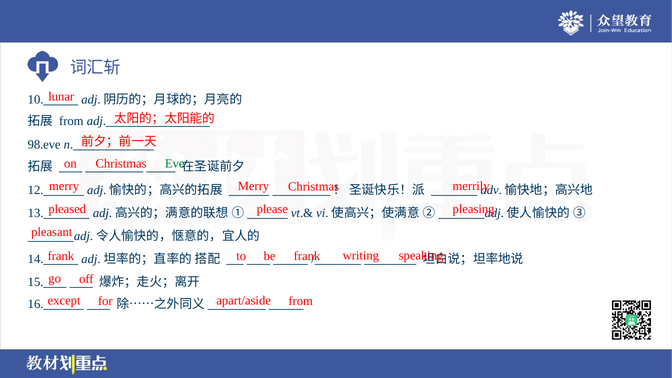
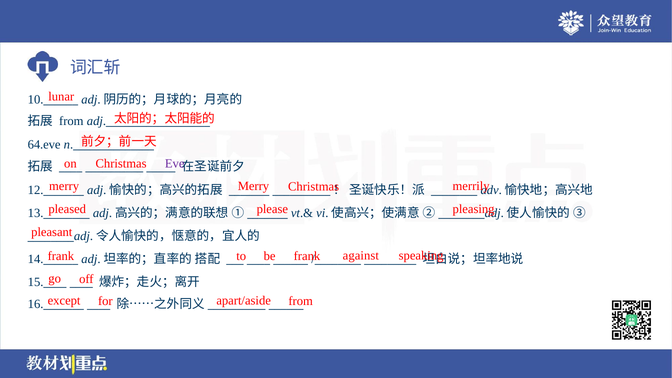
98.eve: 98.eve -> 64.eve
Eve colour: green -> purple
writing: writing -> against
